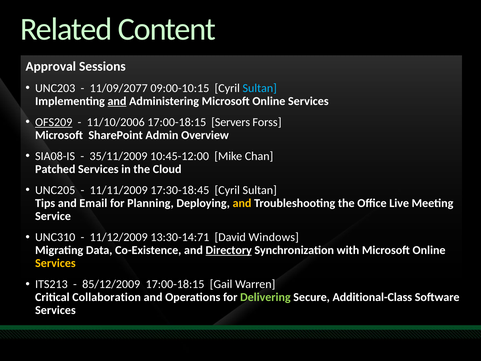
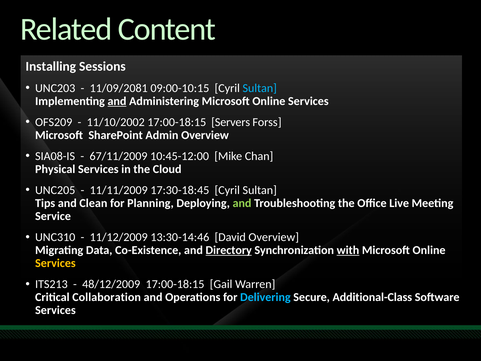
Approval: Approval -> Installing
11/09/2077: 11/09/2077 -> 11/09/2081
OFS209 underline: present -> none
11/10/2006: 11/10/2006 -> 11/10/2002
35/11/2009: 35/11/2009 -> 67/11/2009
Patched: Patched -> Physical
Email: Email -> Clean
and at (242, 203) colour: yellow -> light green
13:30-14:71: 13:30-14:71 -> 13:30-14:46
David Windows: Windows -> Overview
with underline: none -> present
85/12/2009: 85/12/2009 -> 48/12/2009
Delivering colour: light green -> light blue
